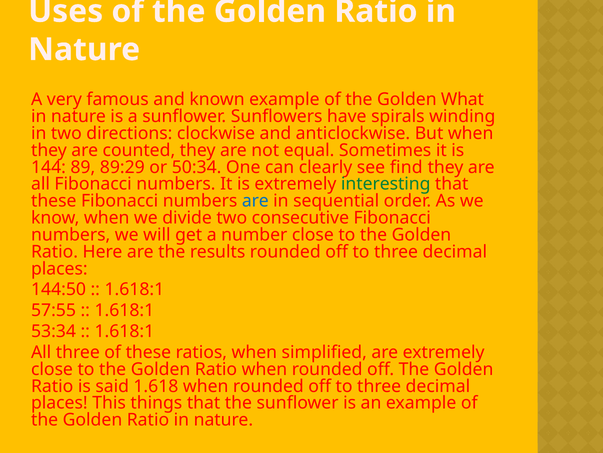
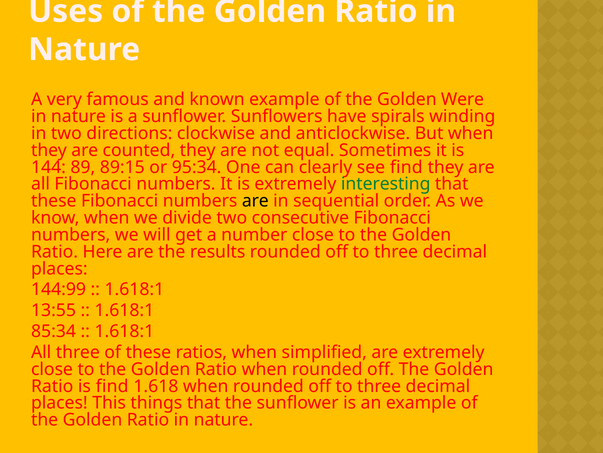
What: What -> Were
89:29: 89:29 -> 89:15
50:34: 50:34 -> 95:34
are at (255, 201) colour: blue -> black
144:50: 144:50 -> 144:99
57:55: 57:55 -> 13:55
53:34: 53:34 -> 85:34
is said: said -> find
